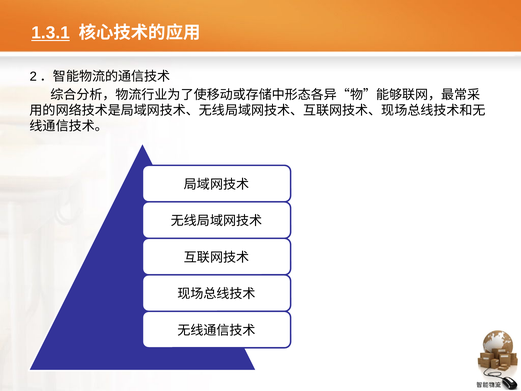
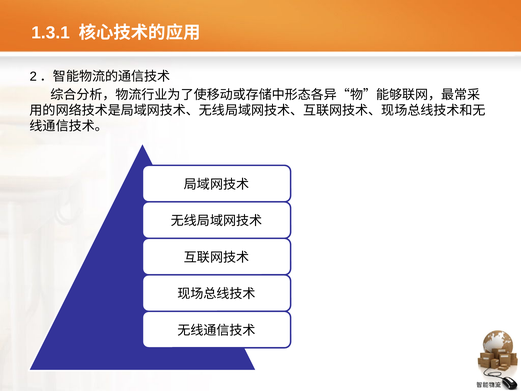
1.3.1 underline: present -> none
